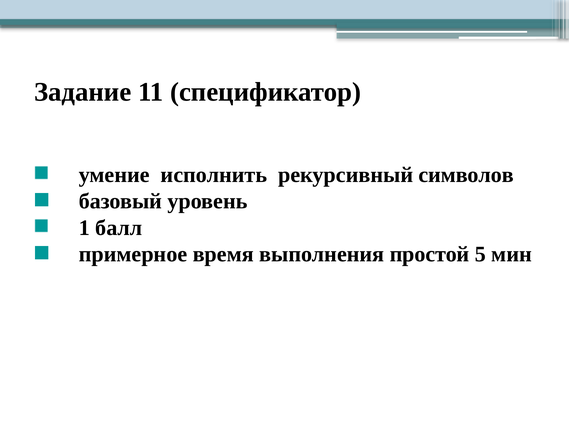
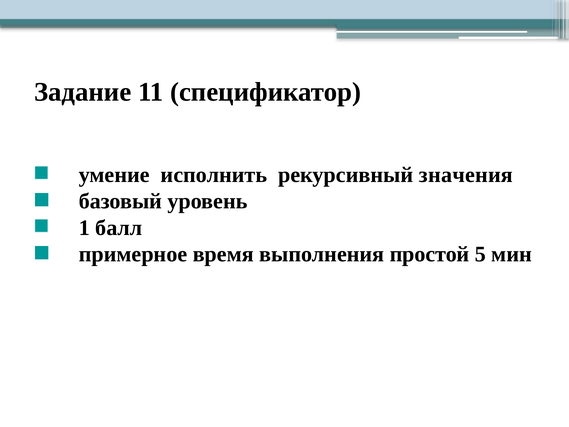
символов: символов -> значения
